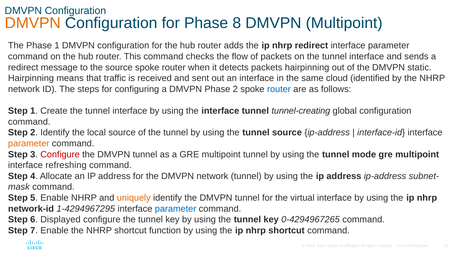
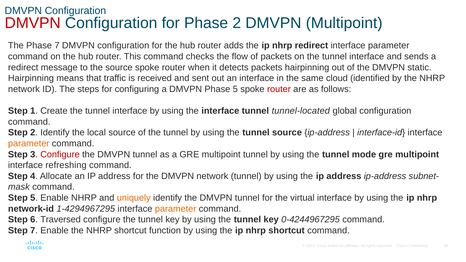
DMVPN at (33, 23) colour: orange -> red
Phase 8: 8 -> 2
Phase 1: 1 -> 7
Phase 2: 2 -> 5
router at (279, 89) colour: blue -> red
tunnel-creating: tunnel-creating -> tunnel-located
parameter at (176, 209) colour: blue -> orange
Displayed: Displayed -> Traversed
0-4294967265: 0-4294967265 -> 0-4244967295
